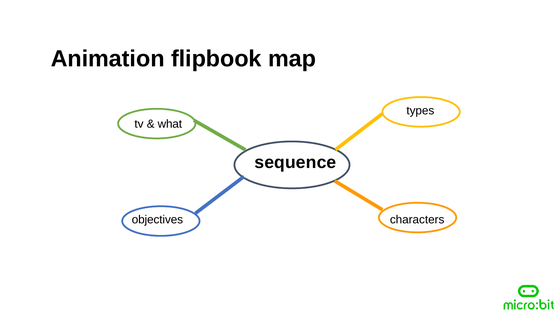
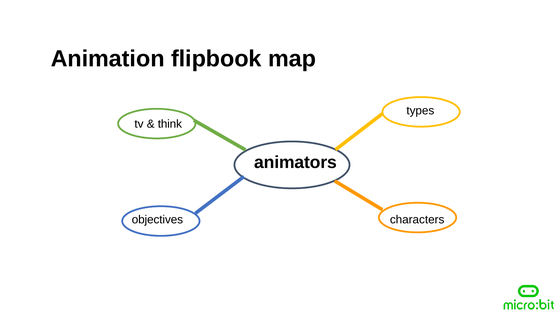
what: what -> think
sequence: sequence -> animators
